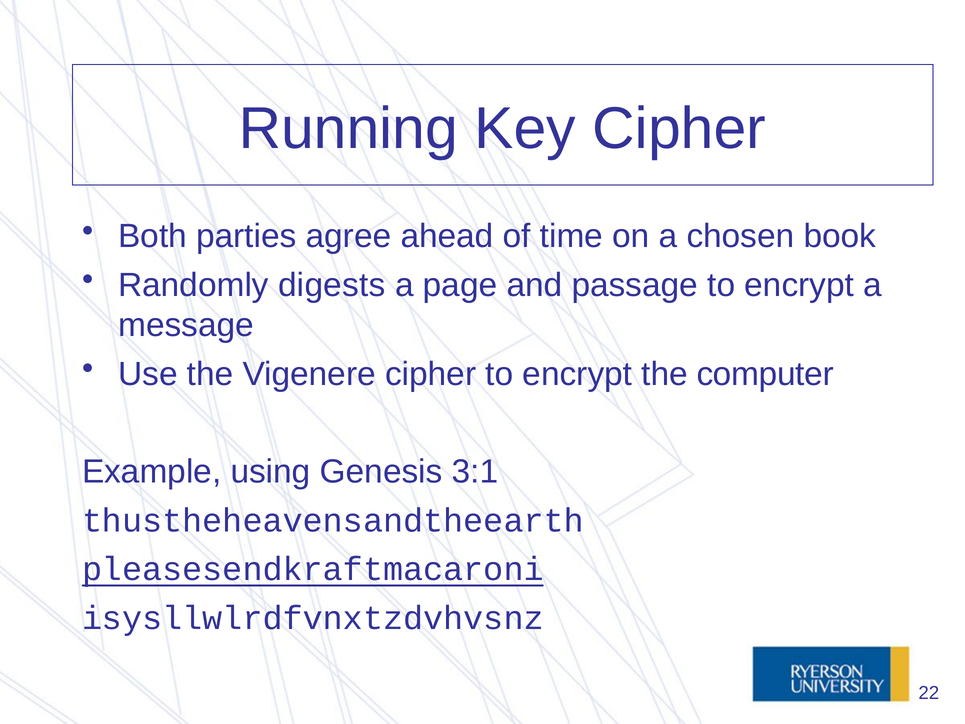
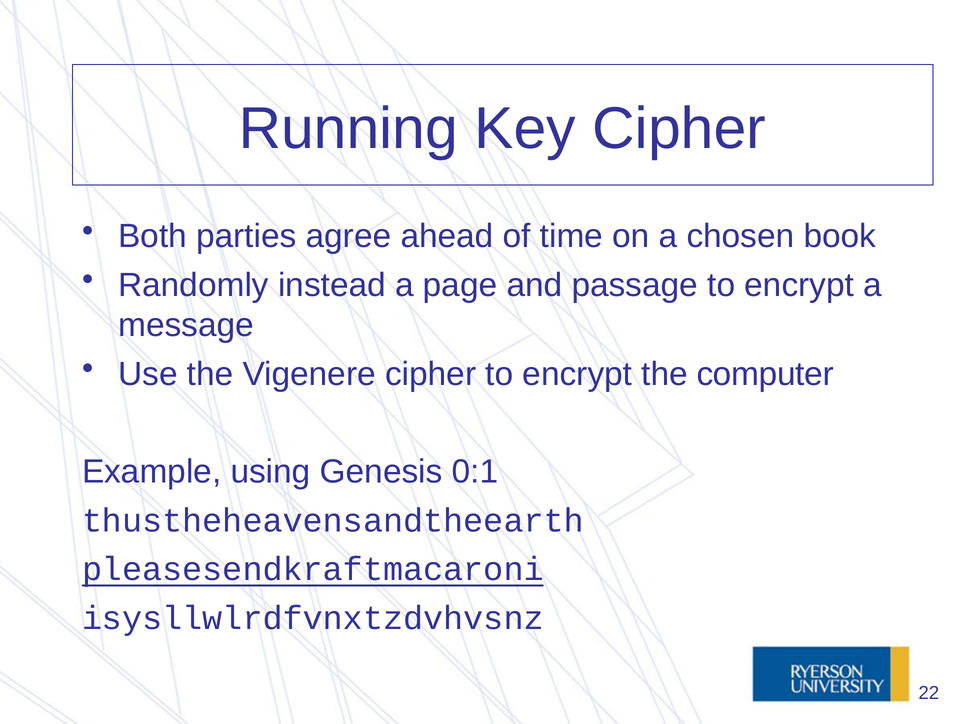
digests: digests -> instead
3:1: 3:1 -> 0:1
